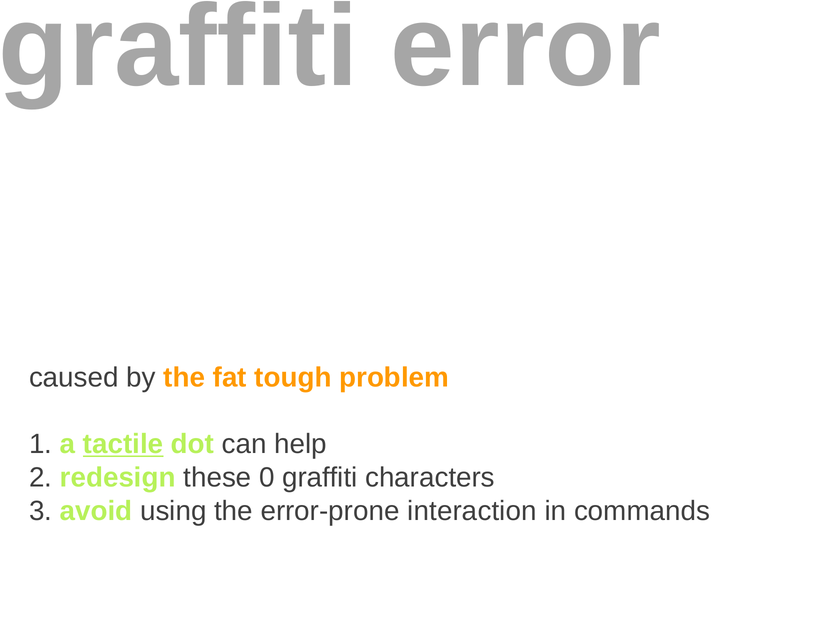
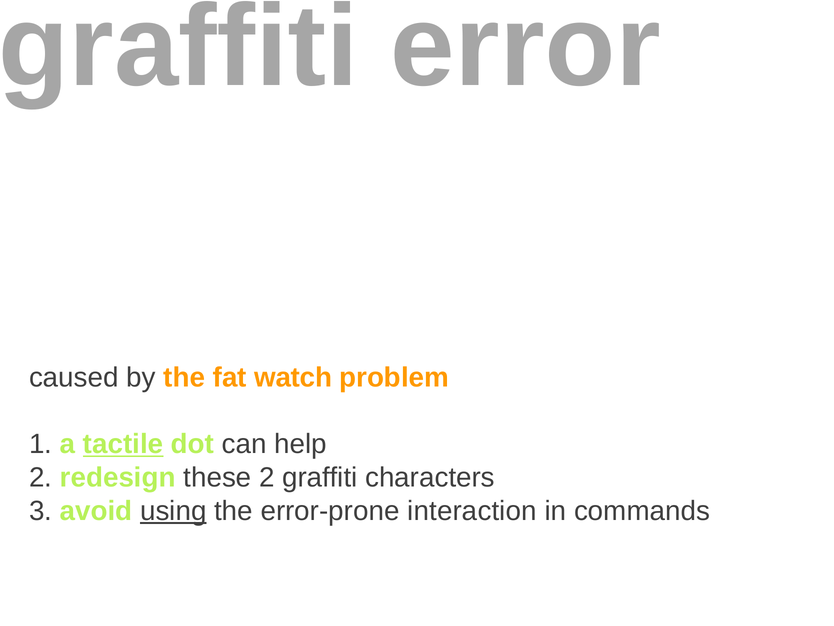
tough: tough -> watch
these 0: 0 -> 2
using underline: none -> present
